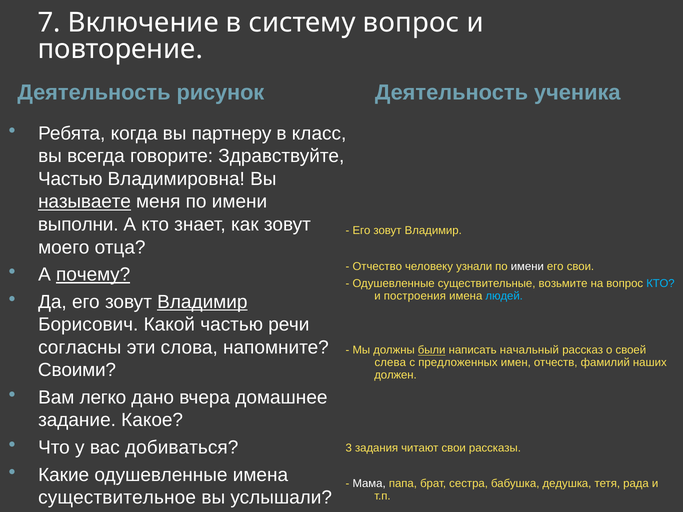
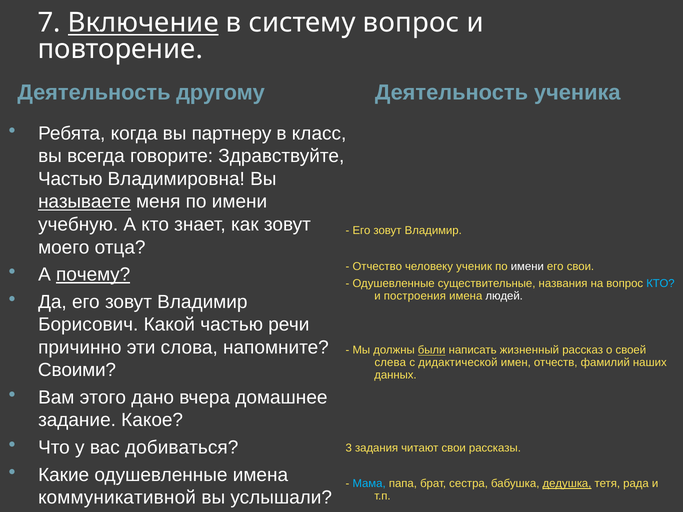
Включение underline: none -> present
рисунок: рисунок -> другому
выполни: выполни -> учебную
узнали: узнали -> ученик
возьмите: возьмите -> названия
людей colour: light blue -> white
Владимир at (202, 302) underline: present -> none
согласны: согласны -> причинно
начальный: начальный -> жизненный
предложенных: предложенных -> дидактической
должен: должен -> данных
легко: легко -> этого
Мама colour: white -> light blue
дедушка underline: none -> present
существительное: существительное -> коммуникативной
